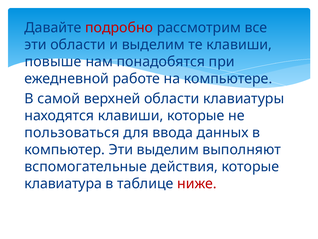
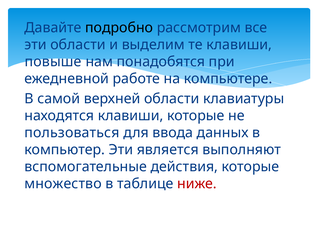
подробно colour: red -> black
Эти выделим: выделим -> является
клавиатура: клавиатура -> множество
